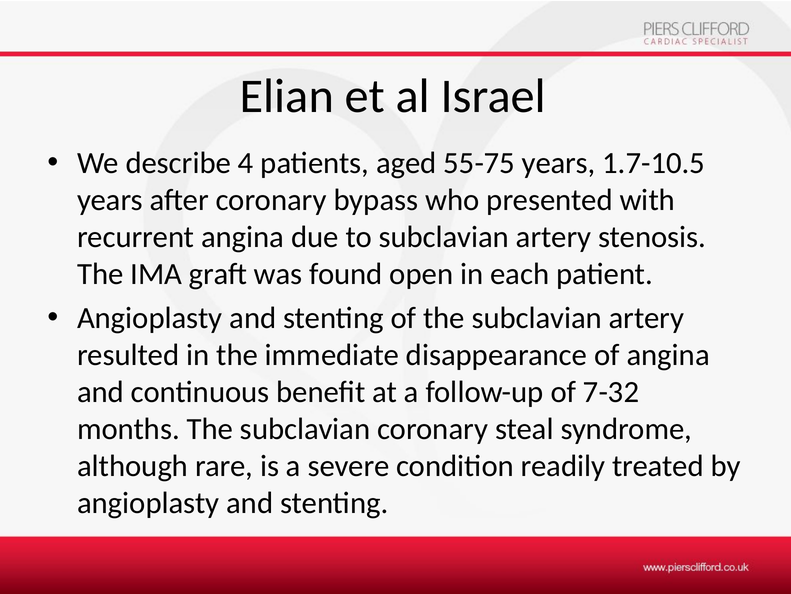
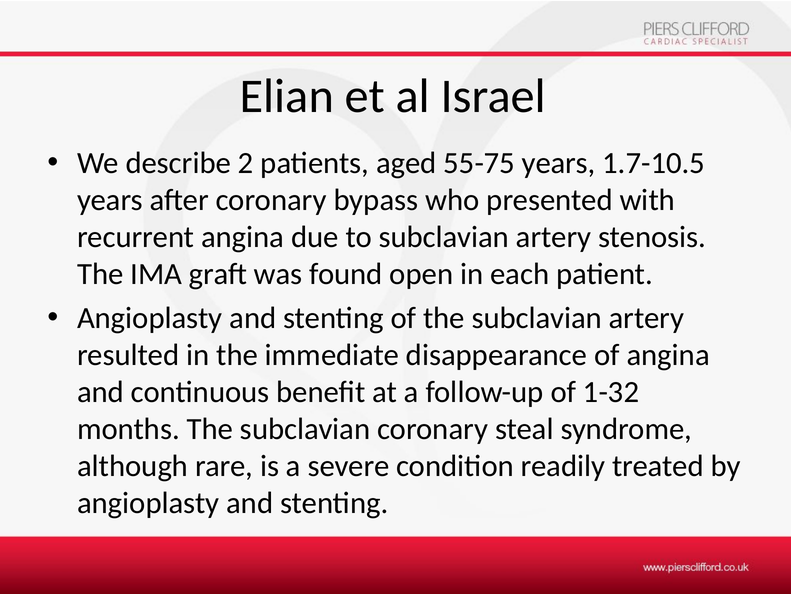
4: 4 -> 2
7-32: 7-32 -> 1-32
